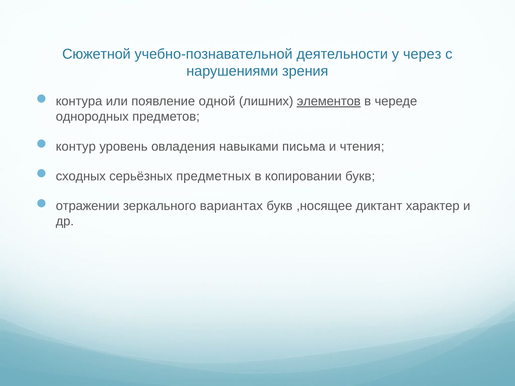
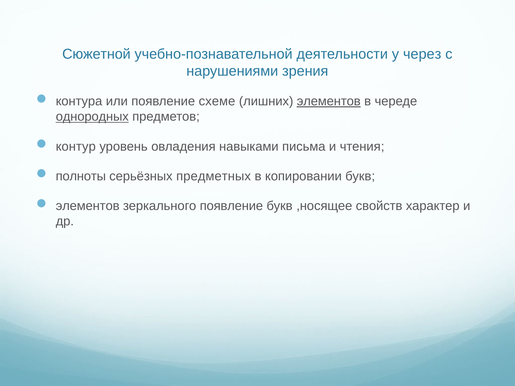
одной: одной -> схеме
однородных underline: none -> present
сходных: сходных -> полноты
отражении at (88, 206): отражении -> элементов
зеркального вариантах: вариантах -> появление
диктант: диктант -> свойств
